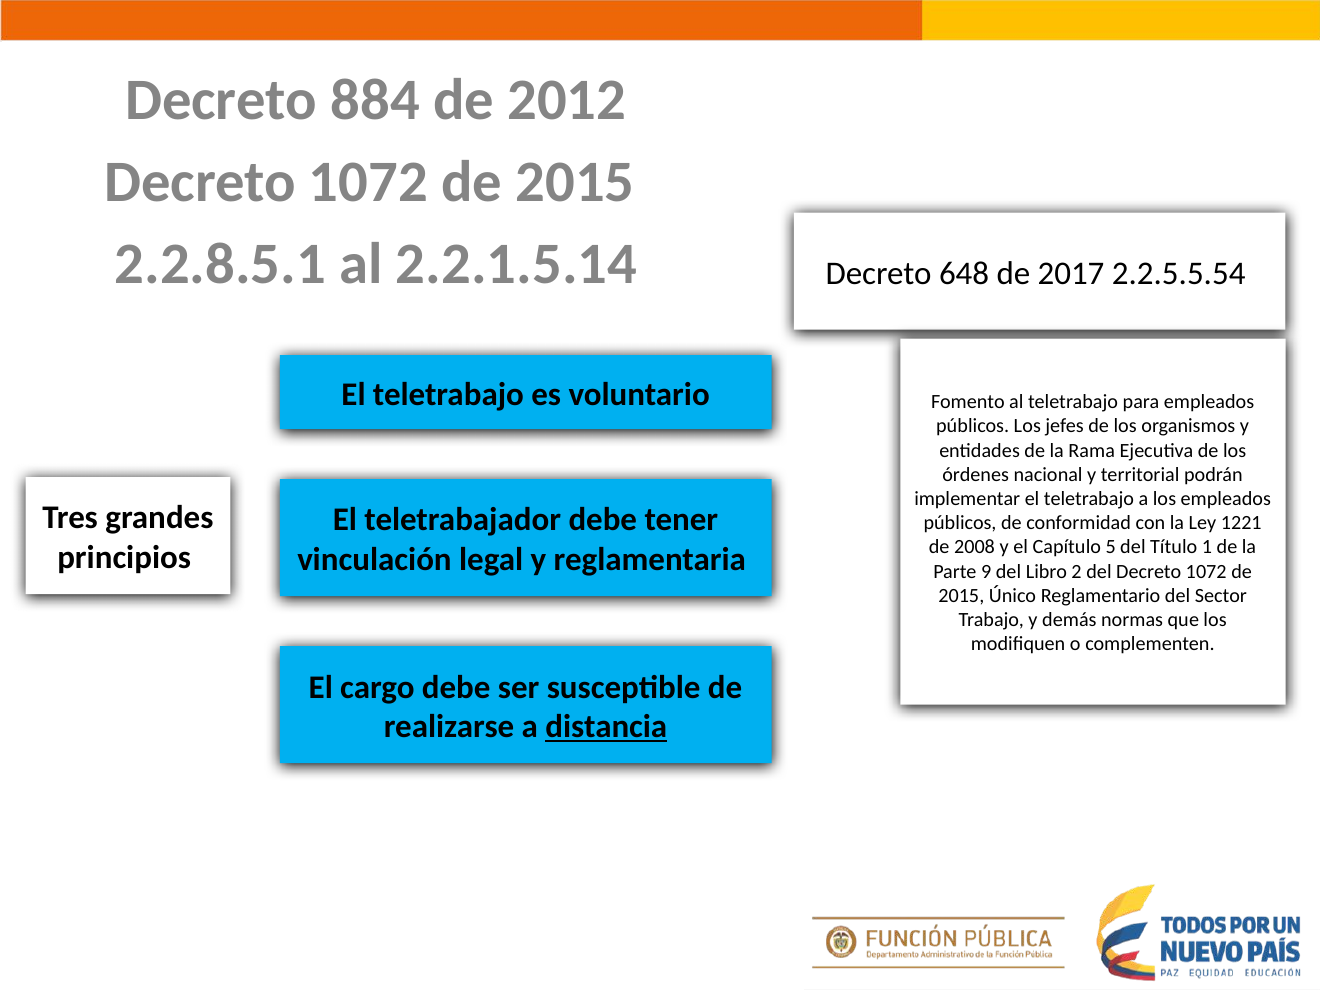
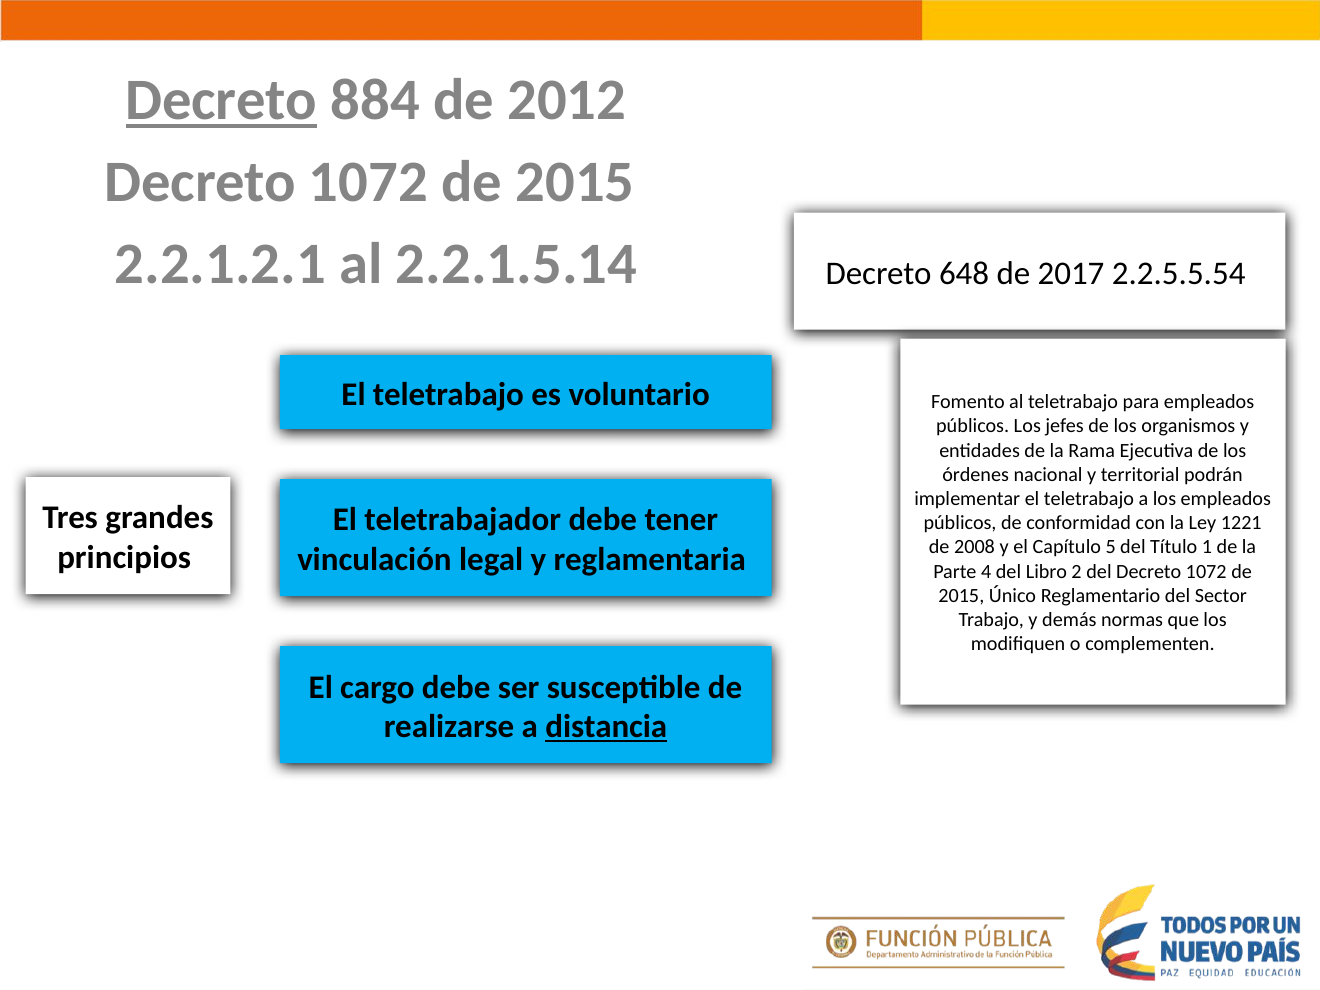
Decreto at (222, 101) underline: none -> present
2.2.8.5.1: 2.2.8.5.1 -> 2.2.1.2.1
9: 9 -> 4
